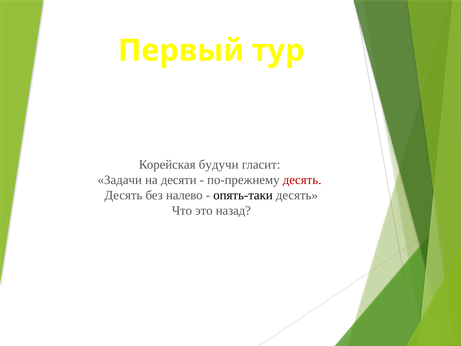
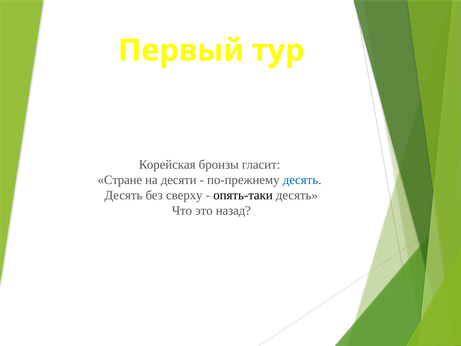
будучи: будучи -> бронзы
Задачи: Задачи -> Стране
десять at (302, 180) colour: red -> blue
налево: налево -> сверху
